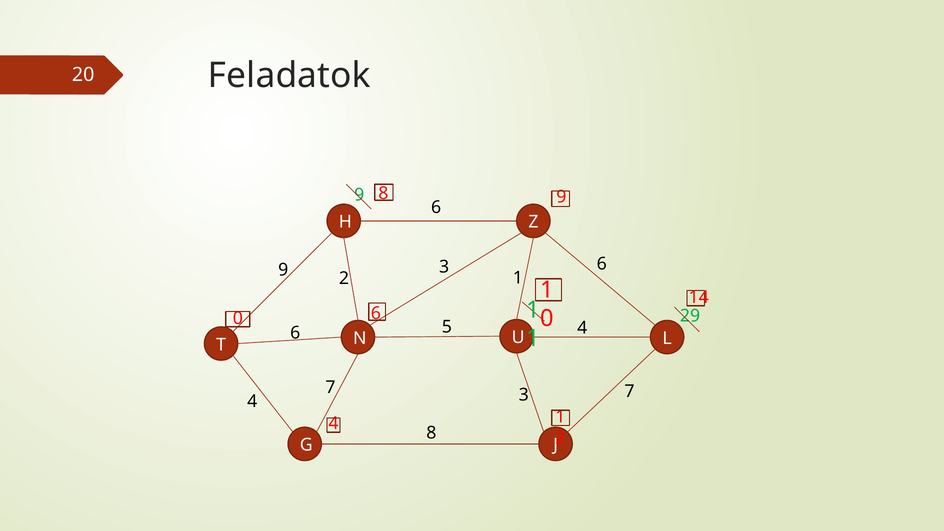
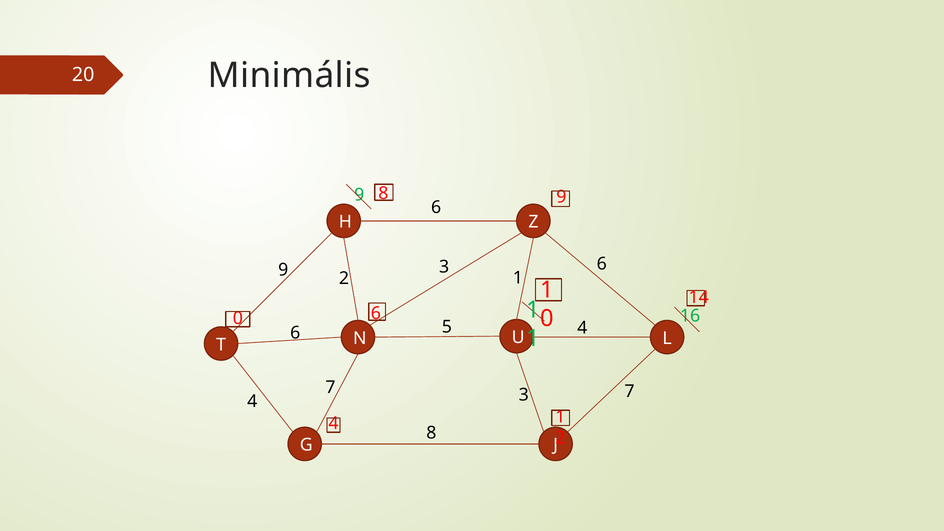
Feladatok: Feladatok -> Minimális
29: 29 -> 16
